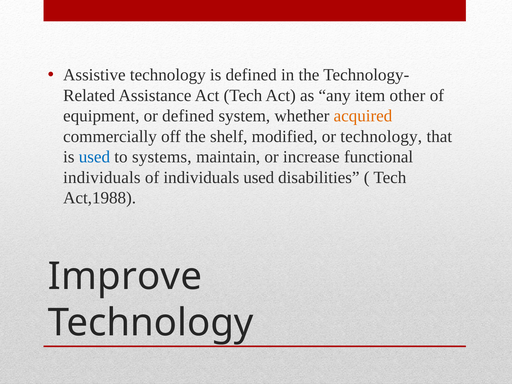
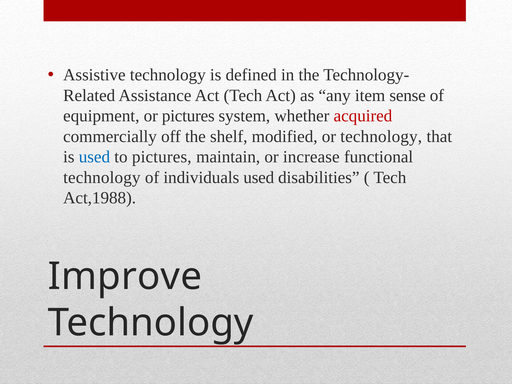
other: other -> sense
or defined: defined -> pictures
acquired colour: orange -> red
to systems: systems -> pictures
individuals at (102, 177): individuals -> technology
